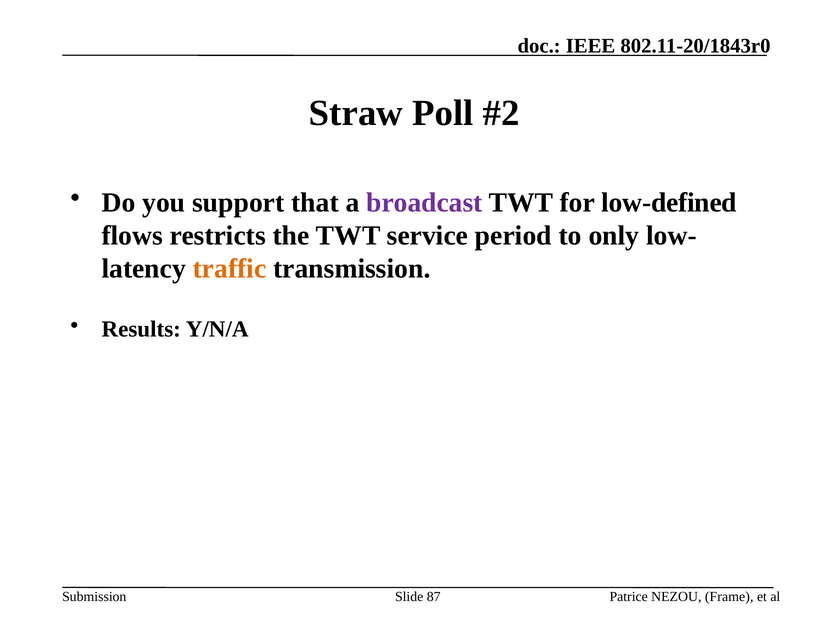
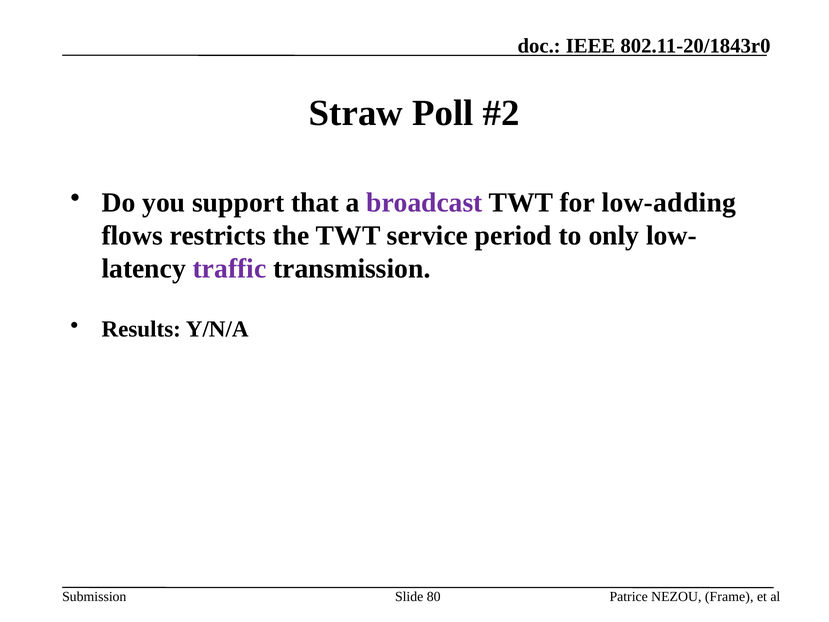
low-defined: low-defined -> low-adding
traffic colour: orange -> purple
87: 87 -> 80
